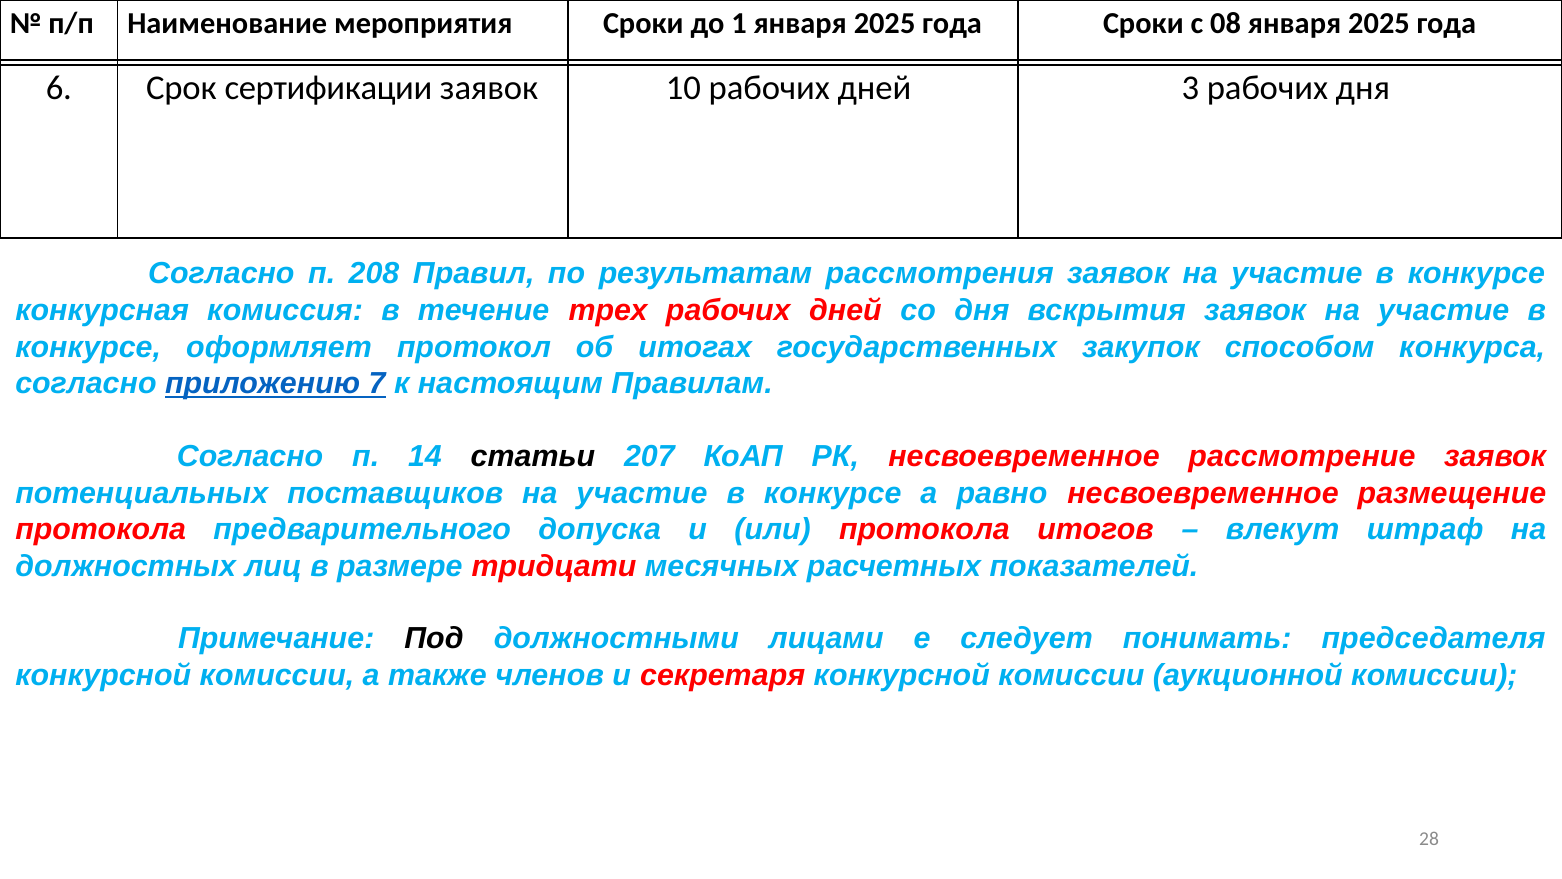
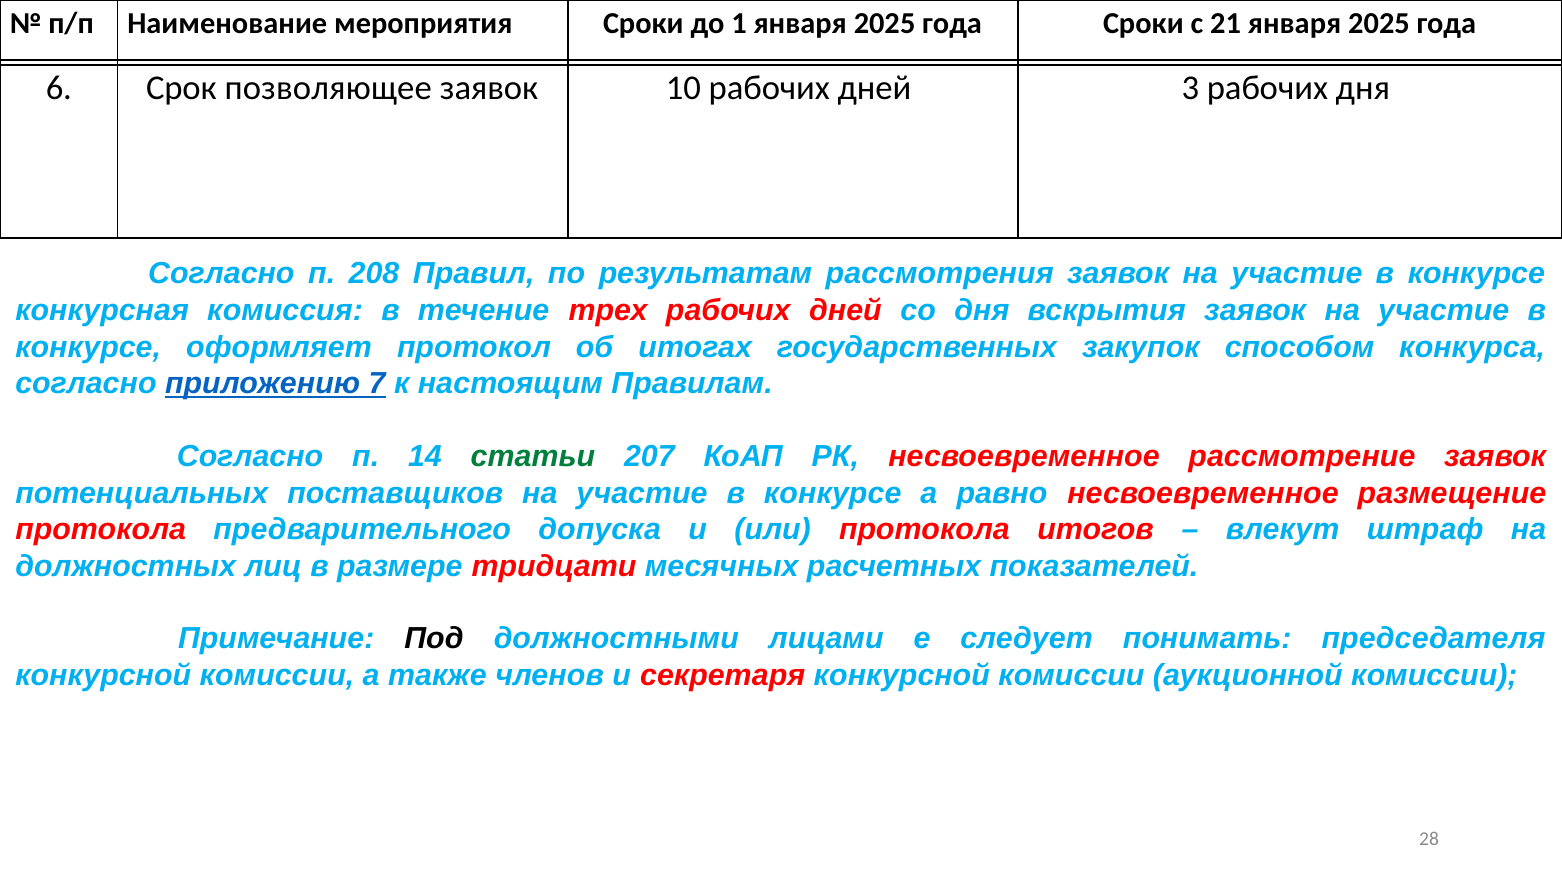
08: 08 -> 21
сертификации: сертификации -> позволяющее
статьи colour: black -> green
